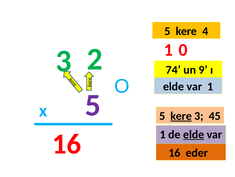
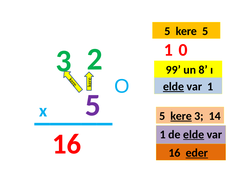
kere 4: 4 -> 5
74: 74 -> 99
9: 9 -> 8
elde at (174, 86) underline: none -> present
45: 45 -> 14
eder underline: none -> present
